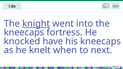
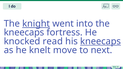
have: have -> read
kneecaps at (101, 41) underline: none -> present
when: when -> move
